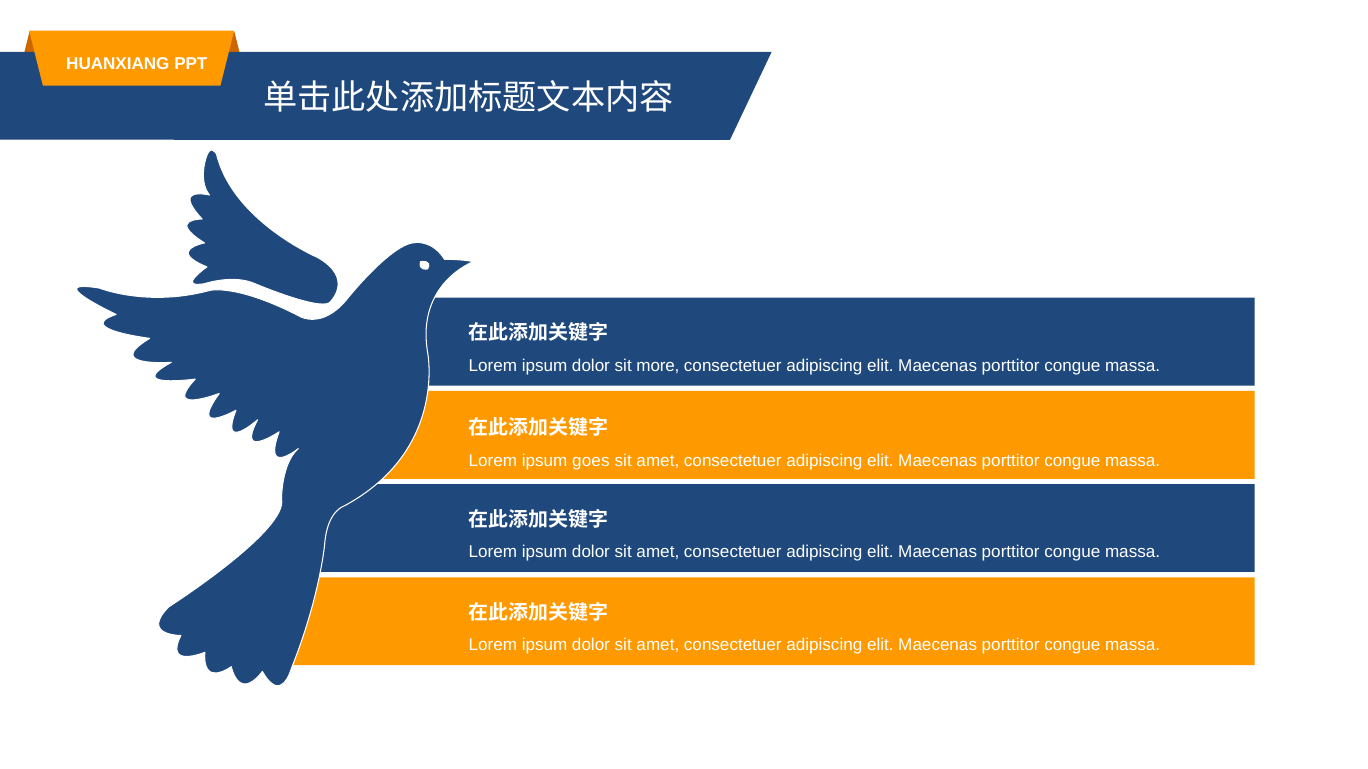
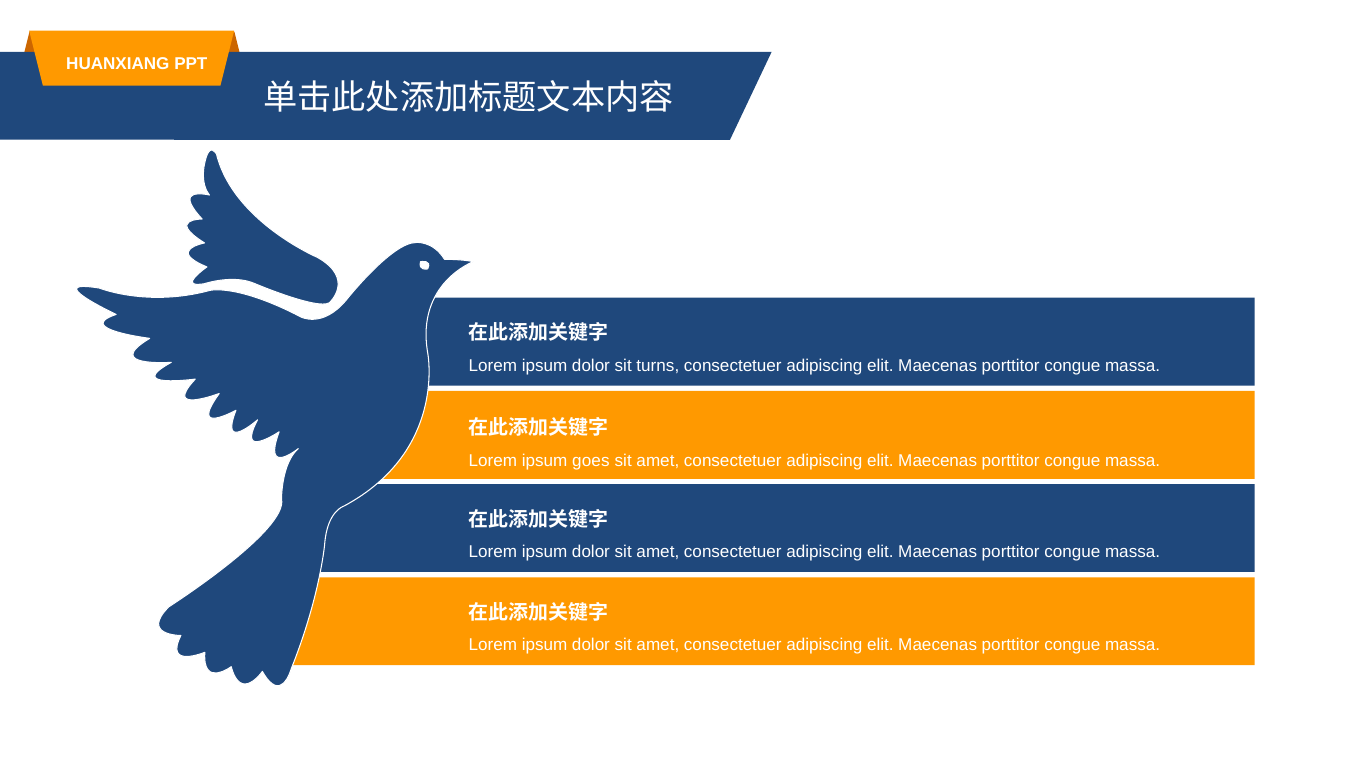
more: more -> turns
